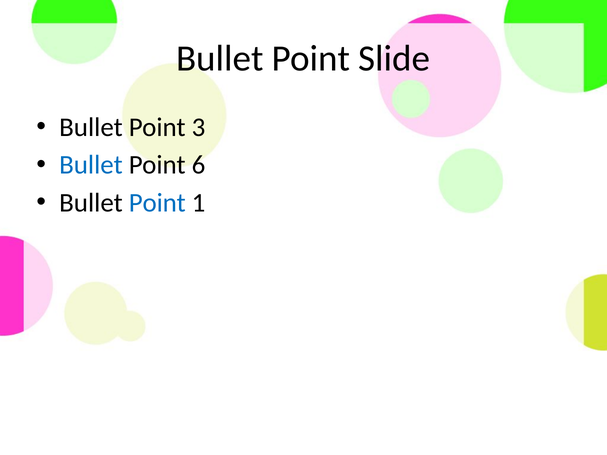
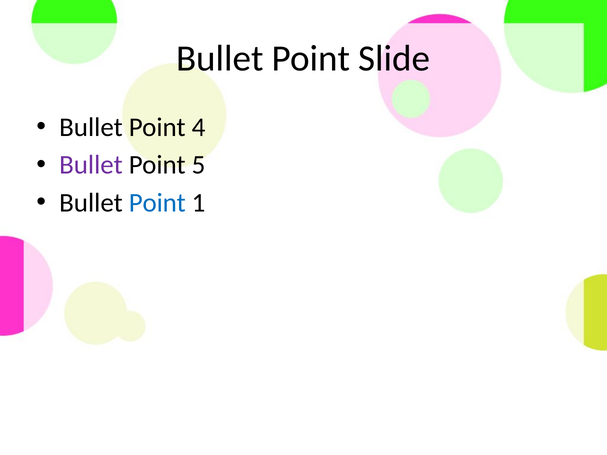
3: 3 -> 4
Bullet at (91, 165) colour: blue -> purple
6: 6 -> 5
